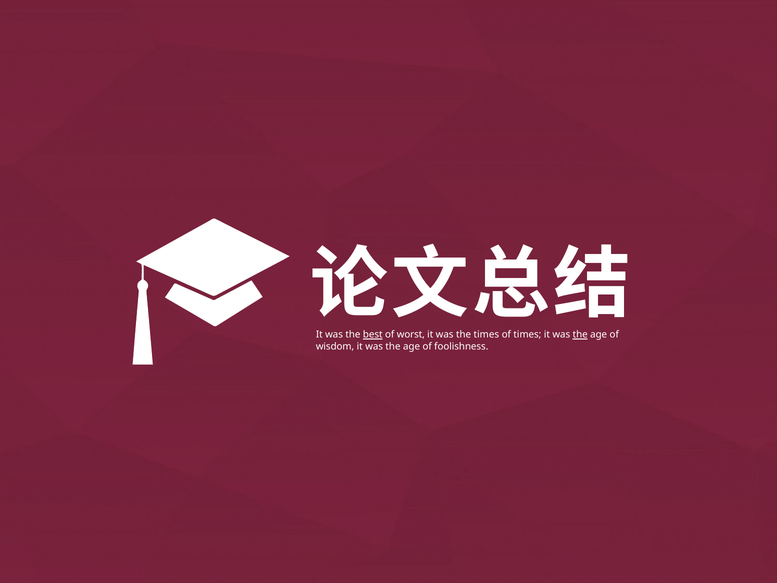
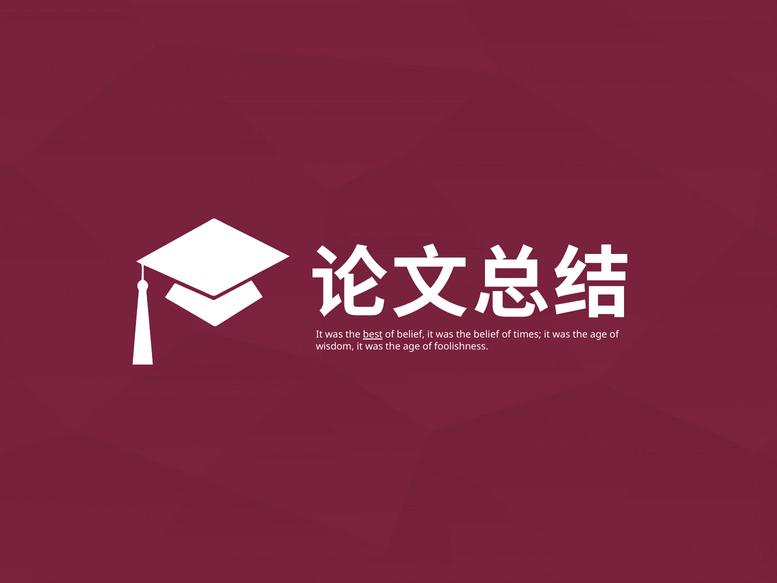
of worst: worst -> belief
the times: times -> belief
the at (580, 335) underline: present -> none
